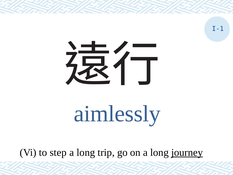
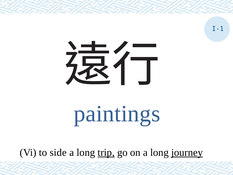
aimlessly: aimlessly -> paintings
step: step -> side
trip underline: none -> present
